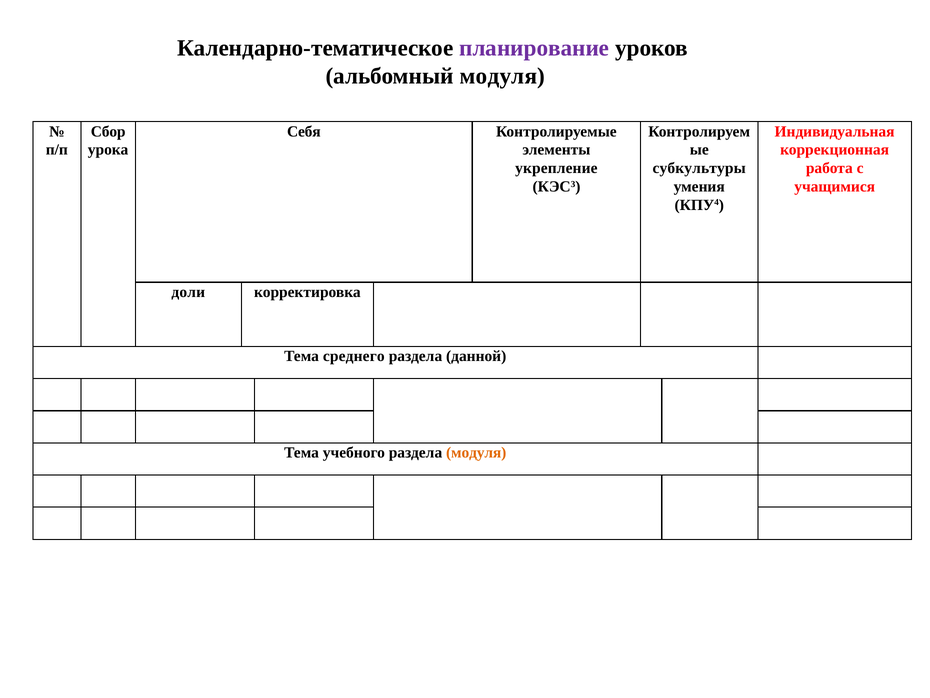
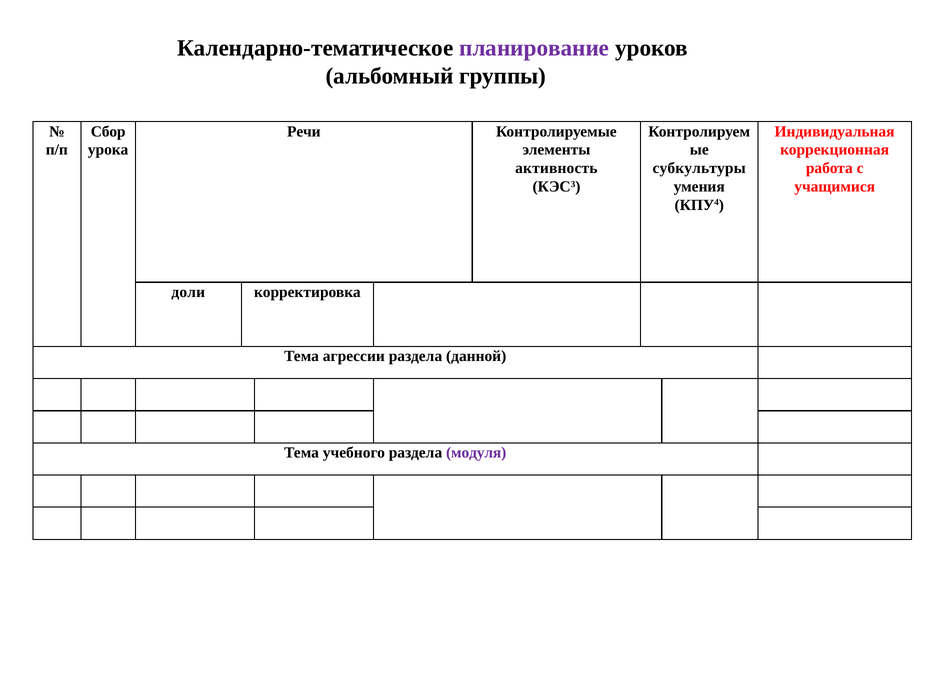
альбомный модуля: модуля -> группы
Себя: Себя -> Речи
укрепление: укрепление -> активность
среднего: среднего -> агрессии
модуля at (476, 452) colour: orange -> purple
